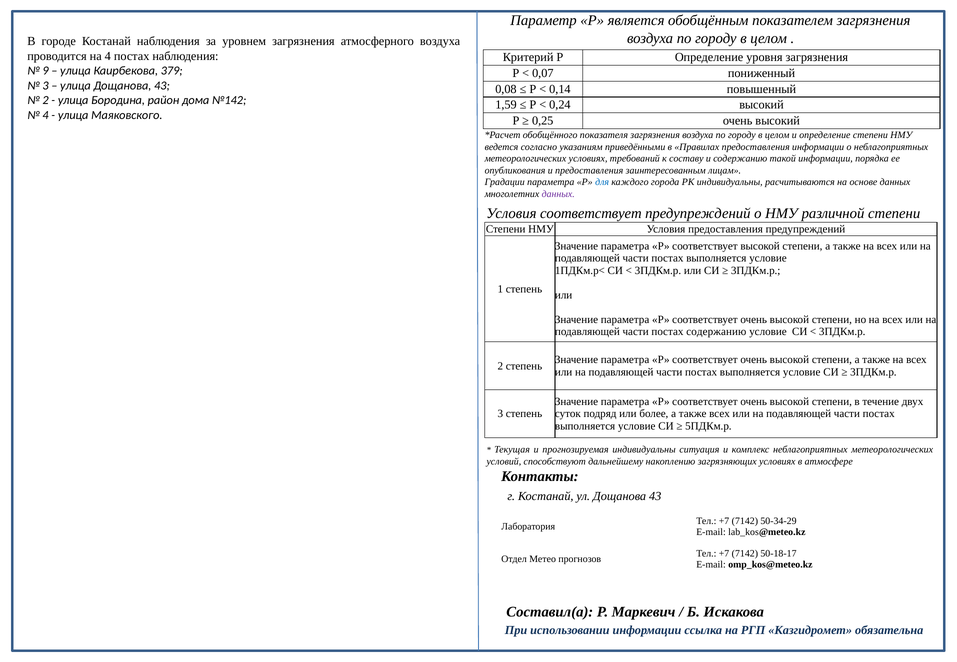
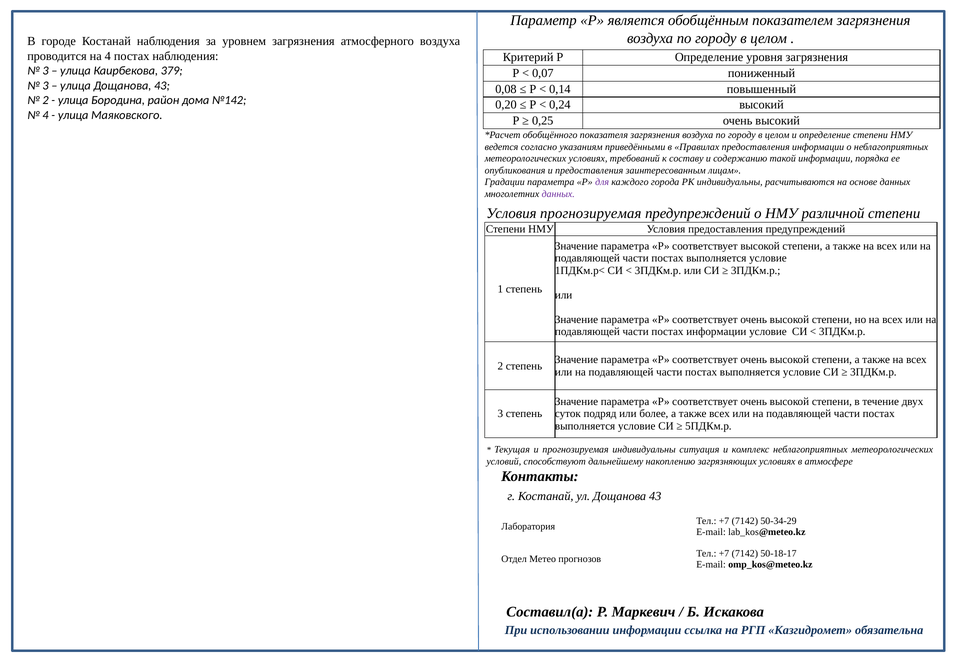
9 at (46, 71): 9 -> 3
1,59: 1,59 -> 0,20
для colour: blue -> purple
Условия соответствует: соответствует -> прогнозируемая
постах содержанию: содержанию -> информации
